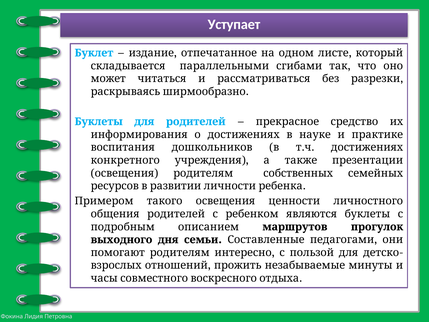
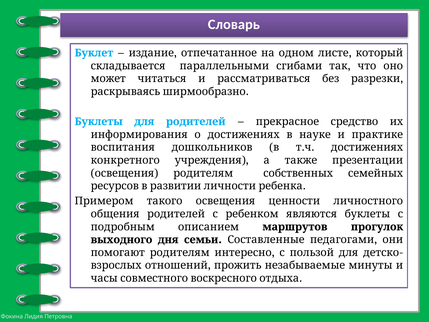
Уступает: Уступает -> Словарь
